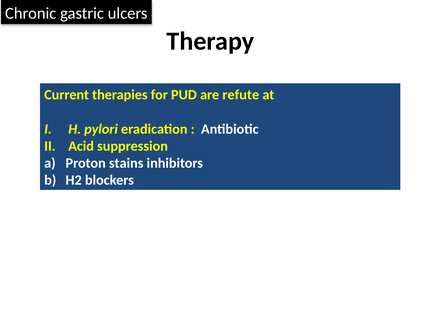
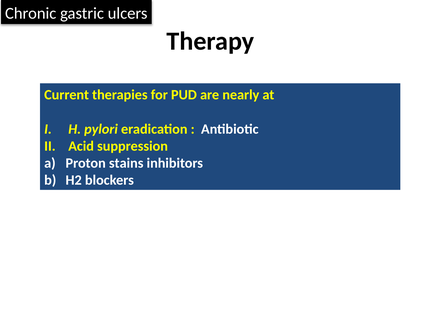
refute: refute -> nearly
